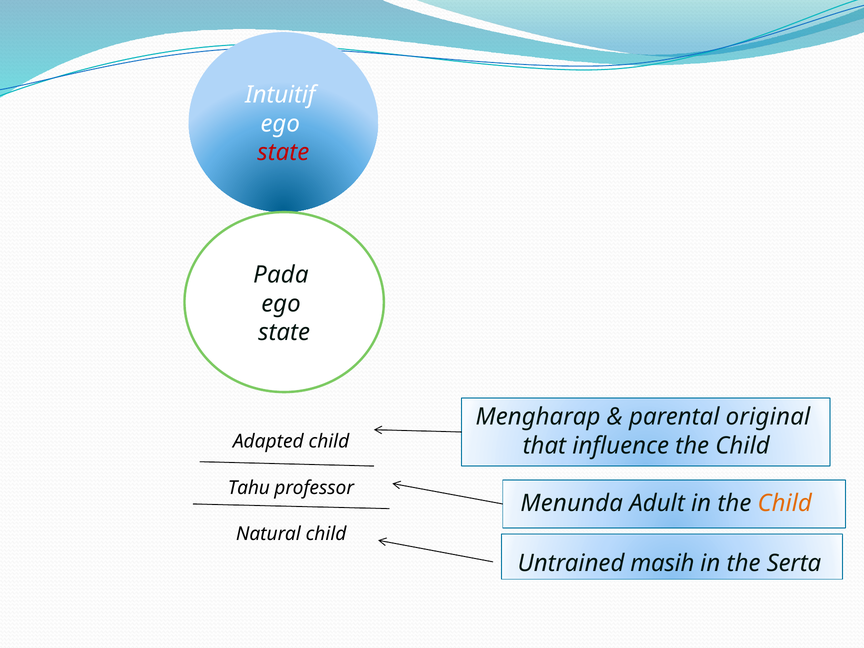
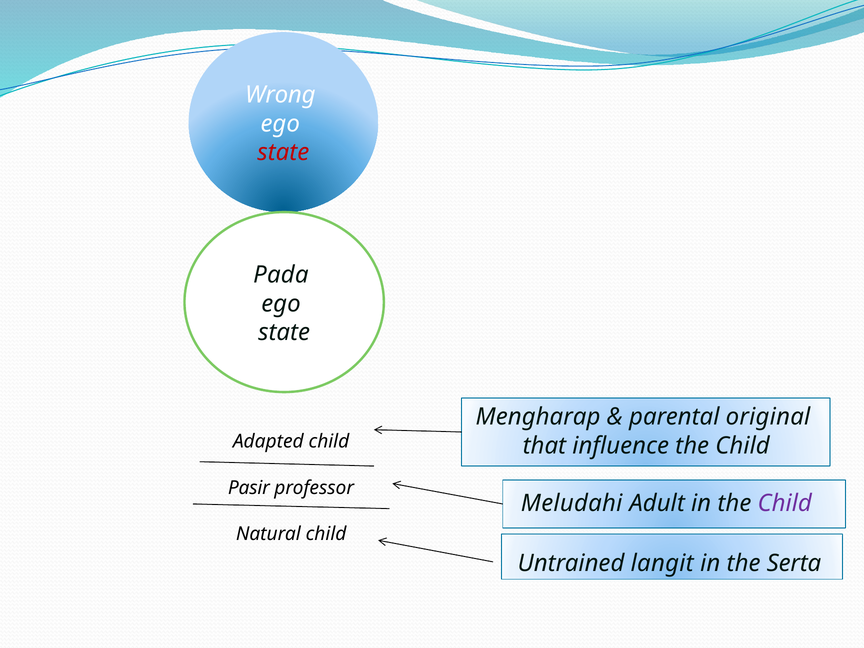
Intuitif: Intuitif -> Wrong
Tahu: Tahu -> Pasir
Menunda: Menunda -> Meludahi
Child at (785, 503) colour: orange -> purple
masih: masih -> langit
